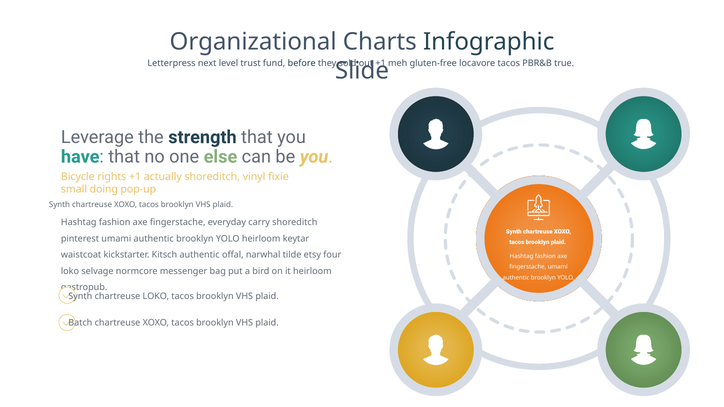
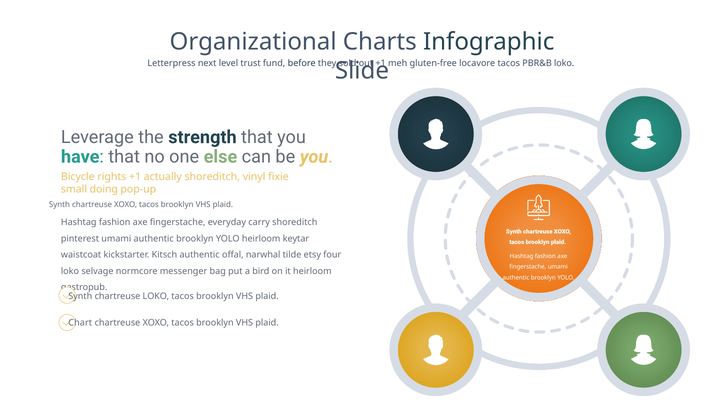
PBR&B true: true -> loko
Batch: Batch -> Chart
